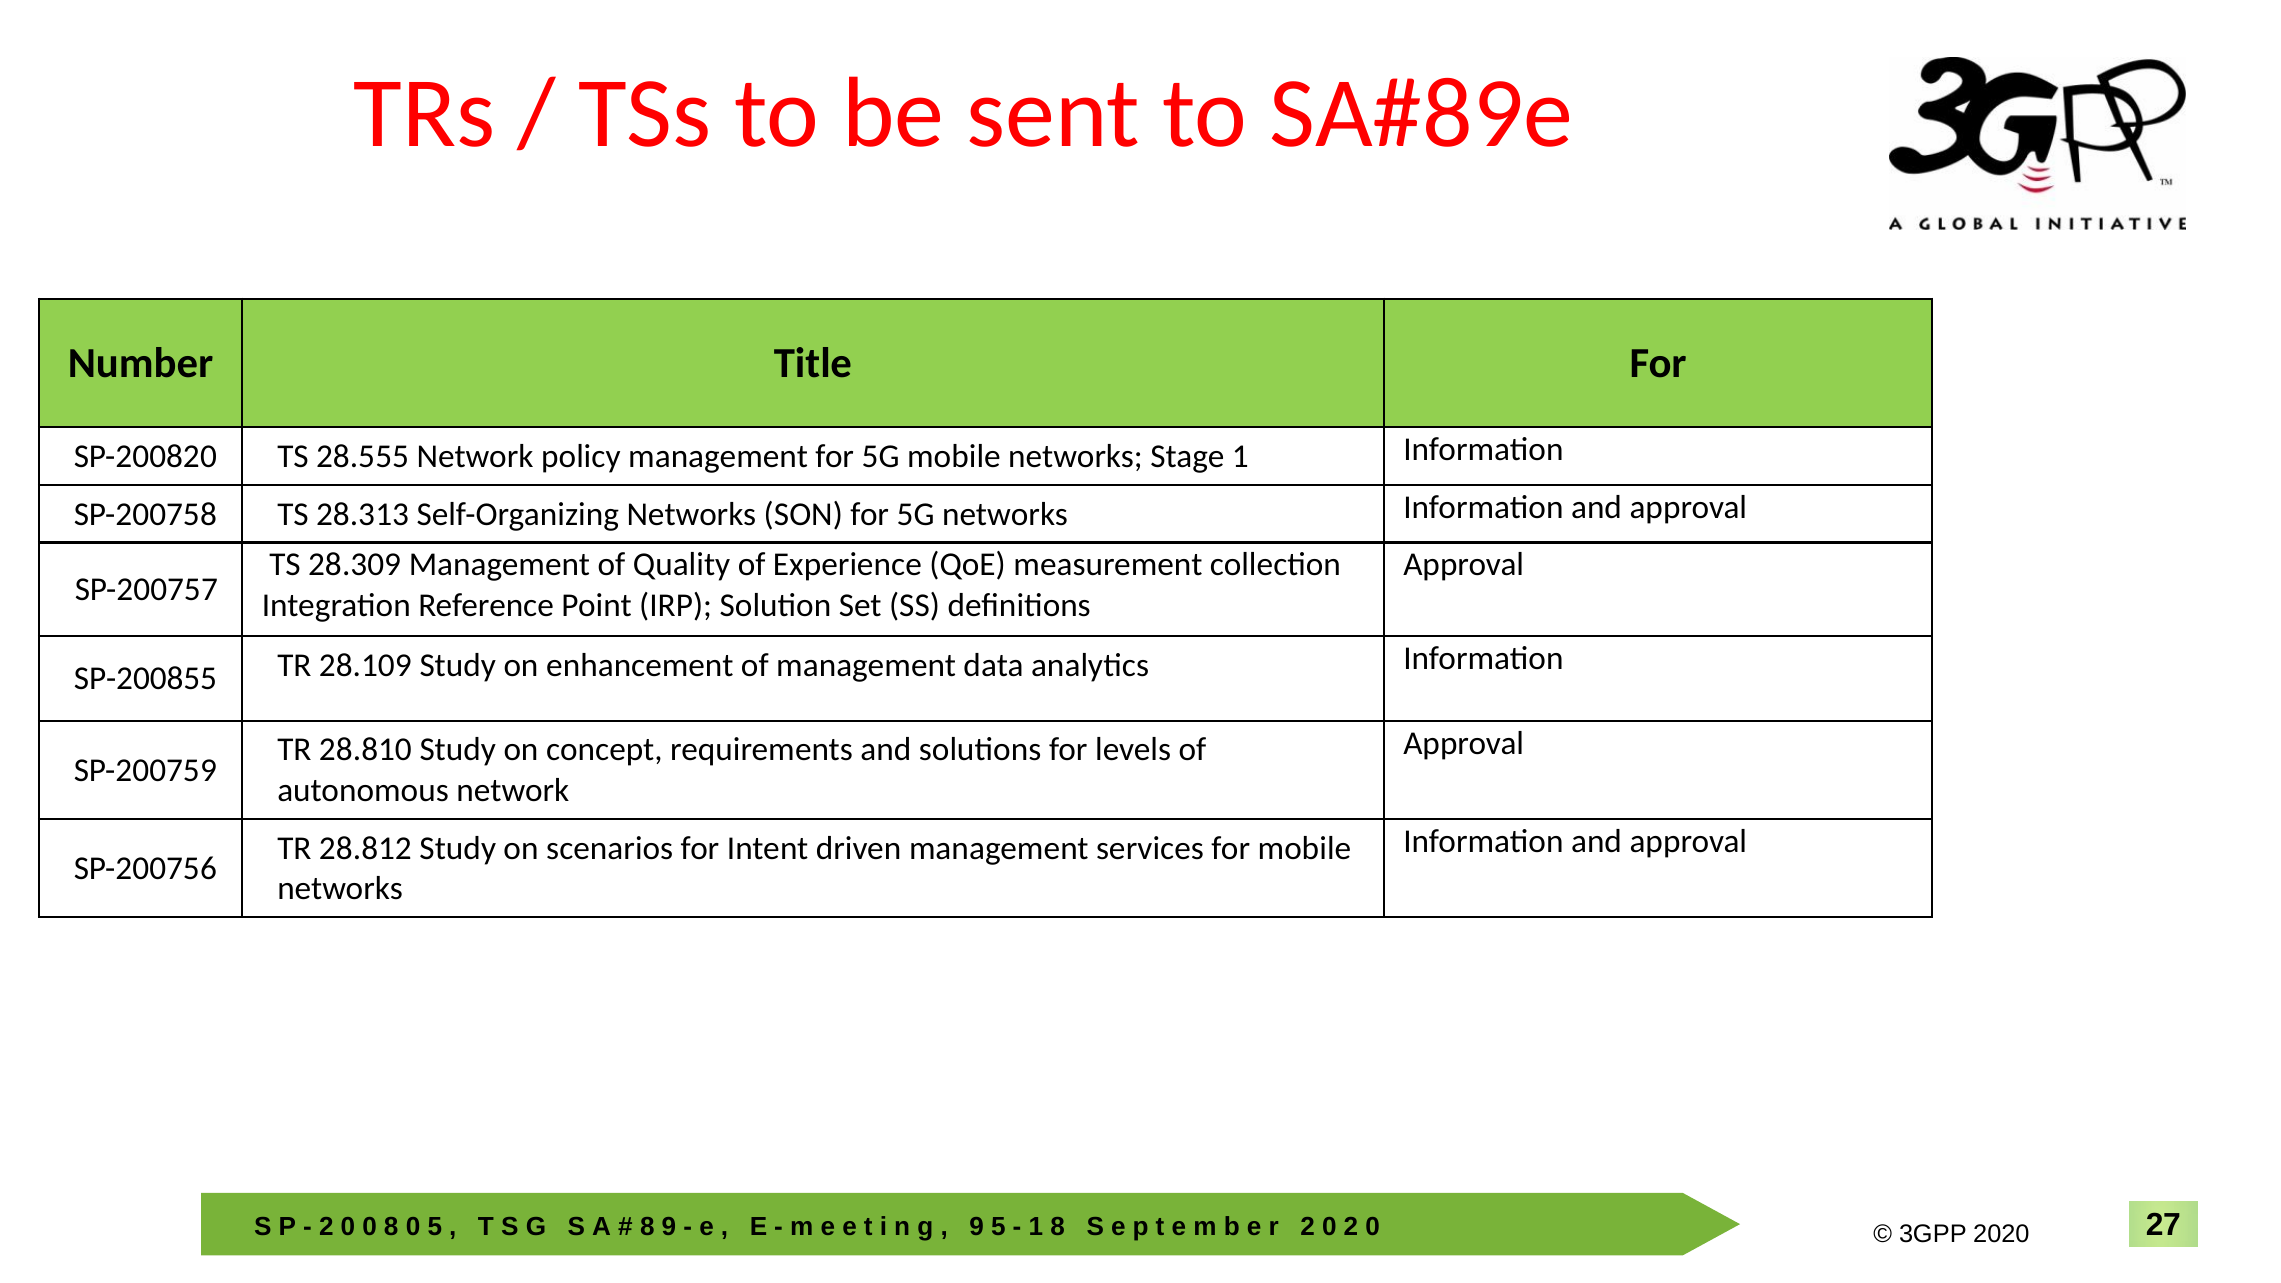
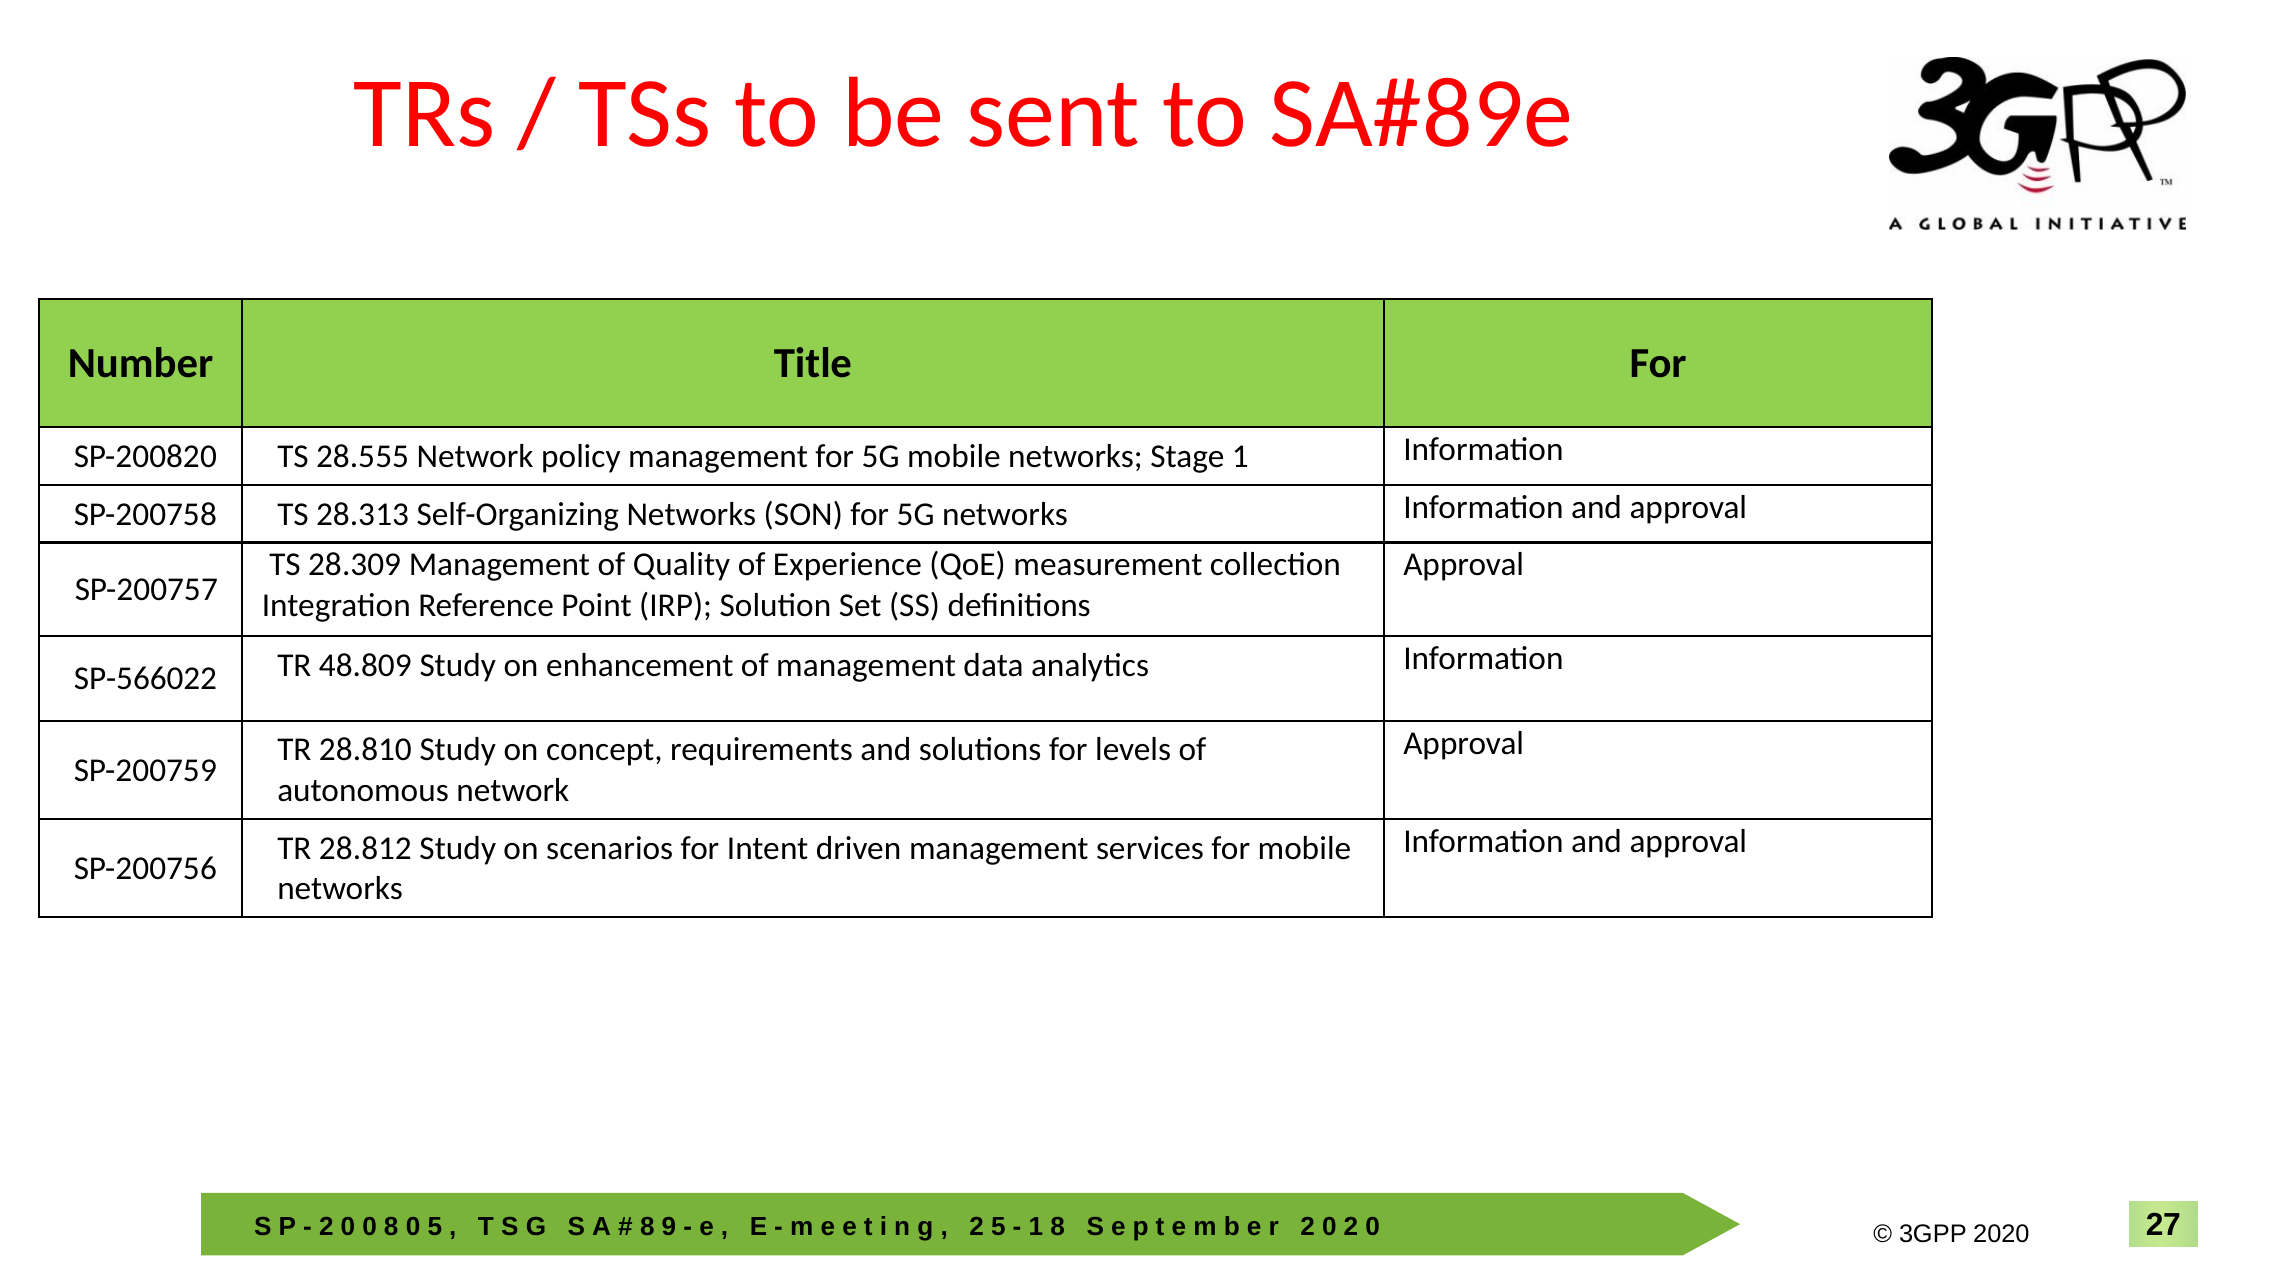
SP-200855: SP-200855 -> SP-566022
28.109: 28.109 -> 48.809
9 at (977, 1227): 9 -> 2
